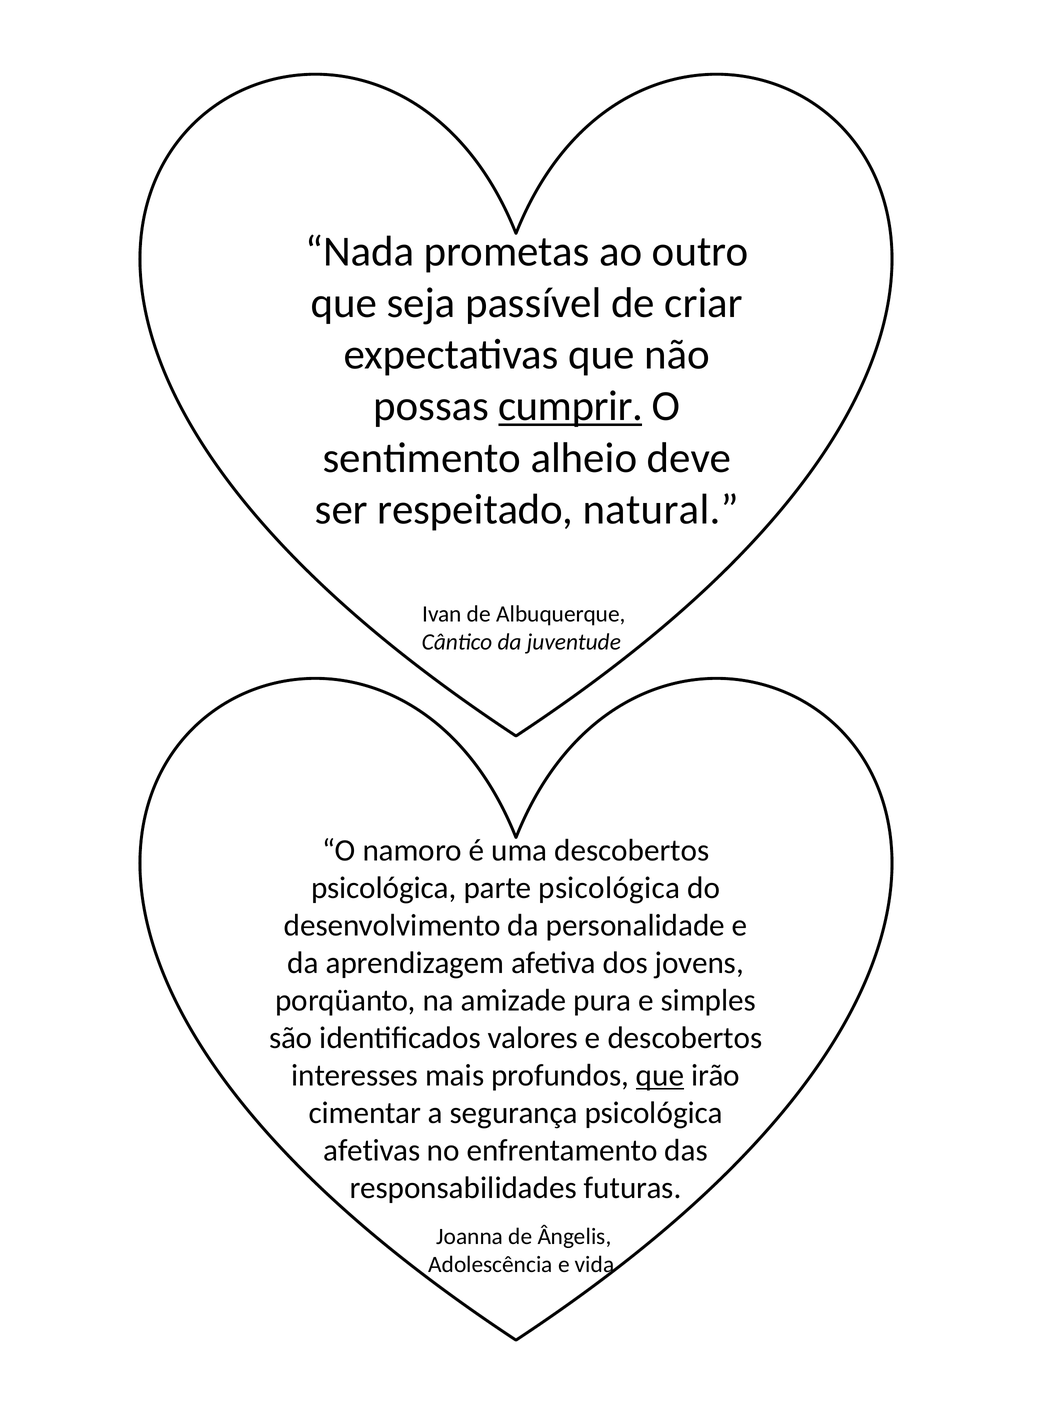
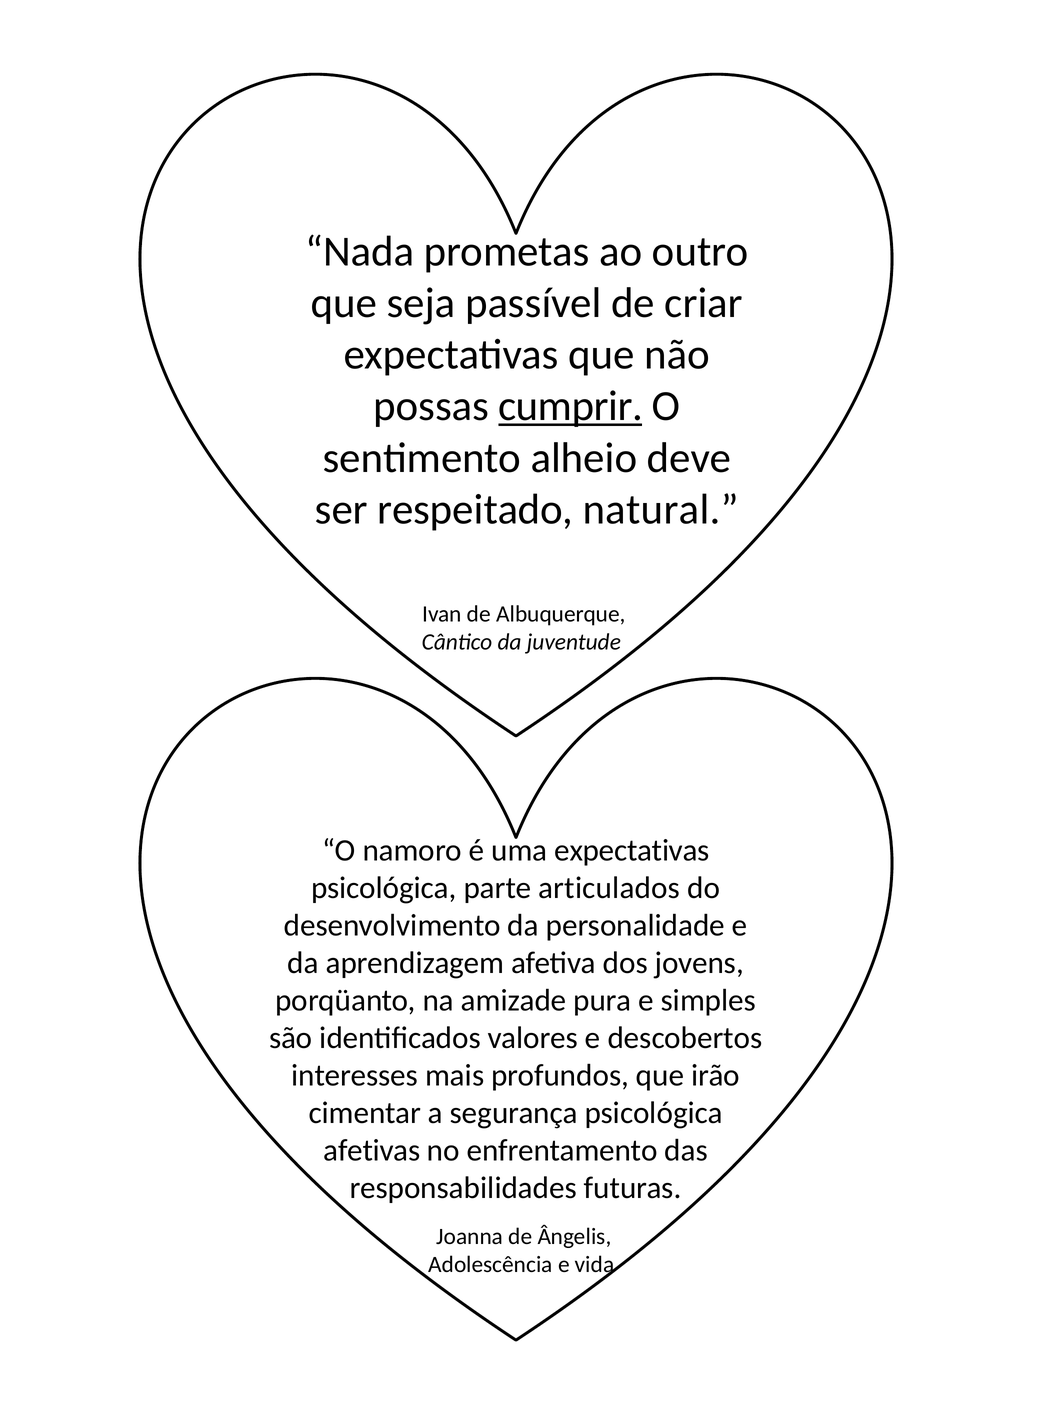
uma descobertos: descobertos -> expectativas
parte psicológica: psicológica -> articulados
que at (660, 1075) underline: present -> none
